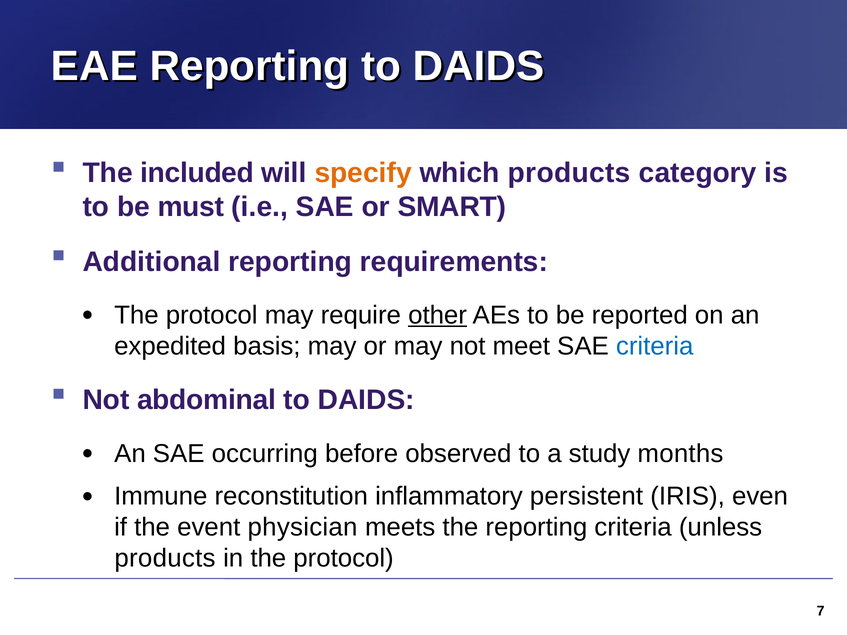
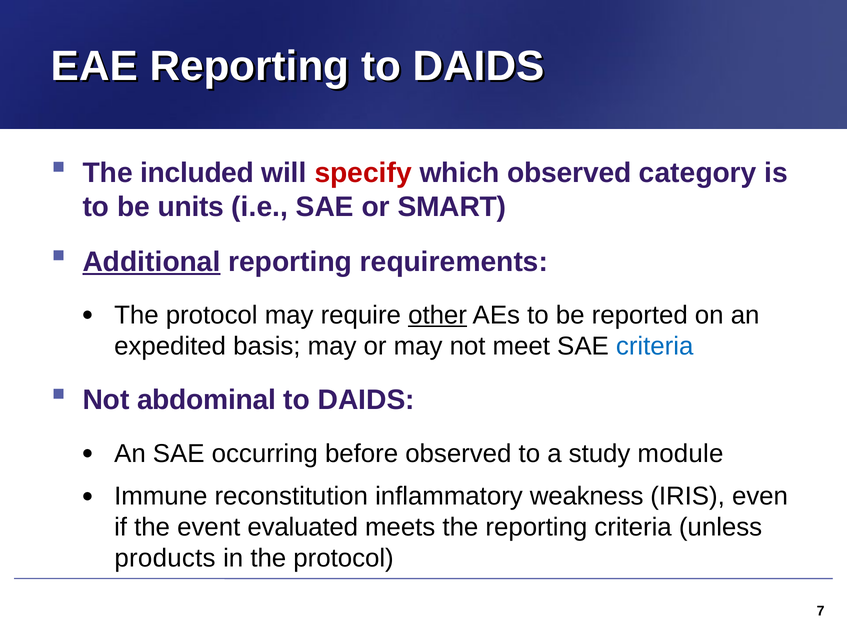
specify colour: orange -> red
which products: products -> observed
must: must -> units
Additional underline: none -> present
months: months -> module
persistent: persistent -> weakness
physician: physician -> evaluated
